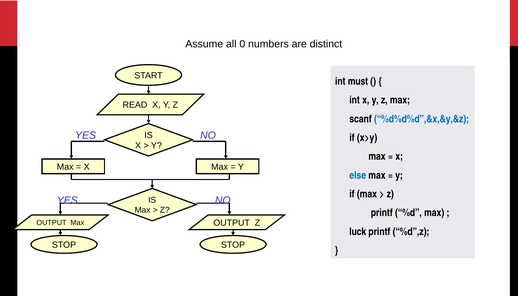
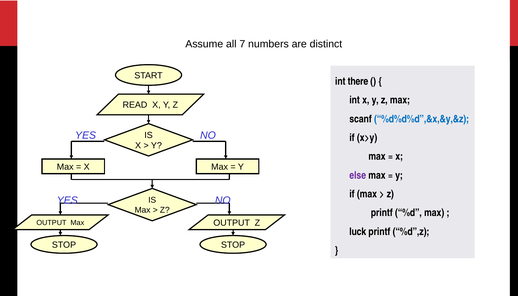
0: 0 -> 7
must: must -> there
else colour: blue -> purple
